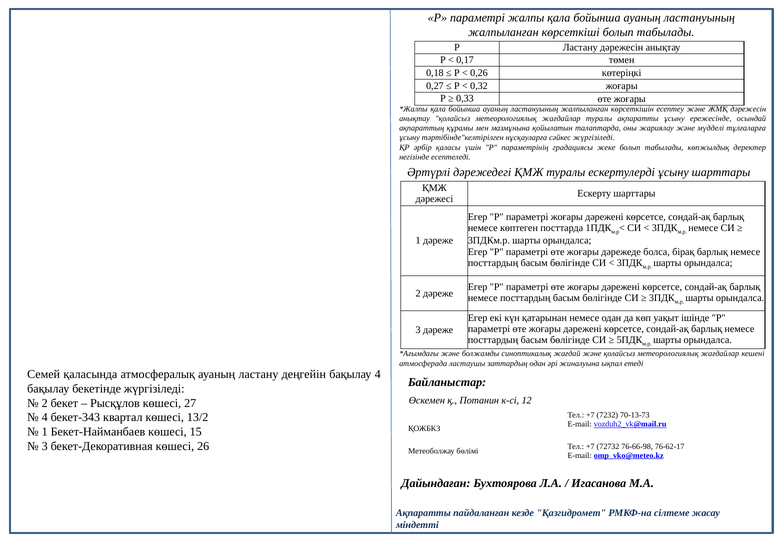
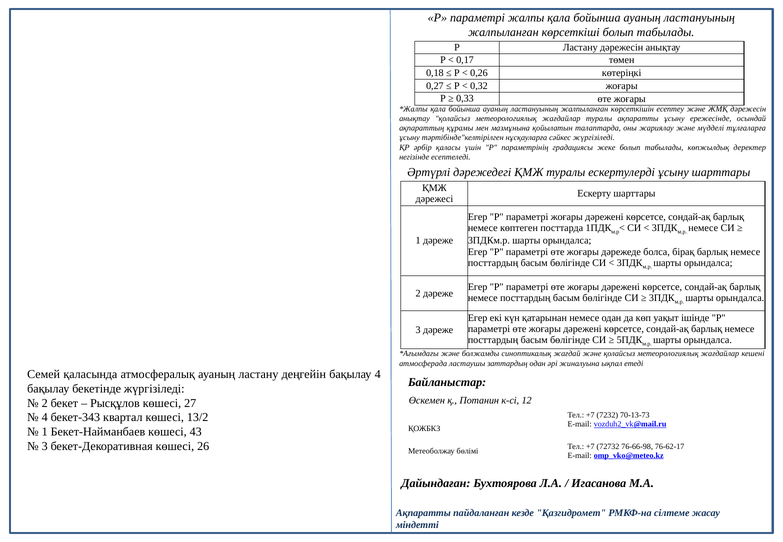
15: 15 -> 43
